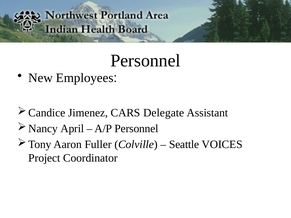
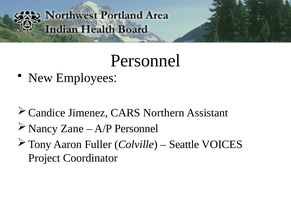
Delegate: Delegate -> Northern
April: April -> Zane
